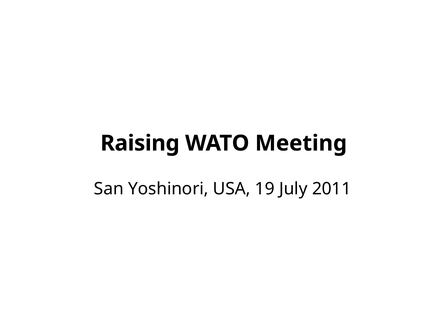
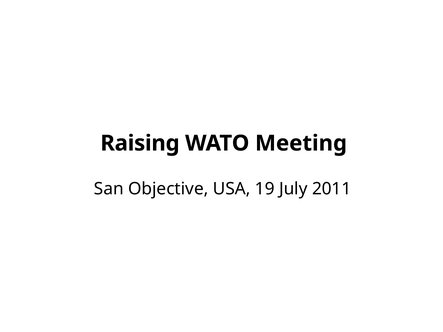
Yoshinori: Yoshinori -> Objective
